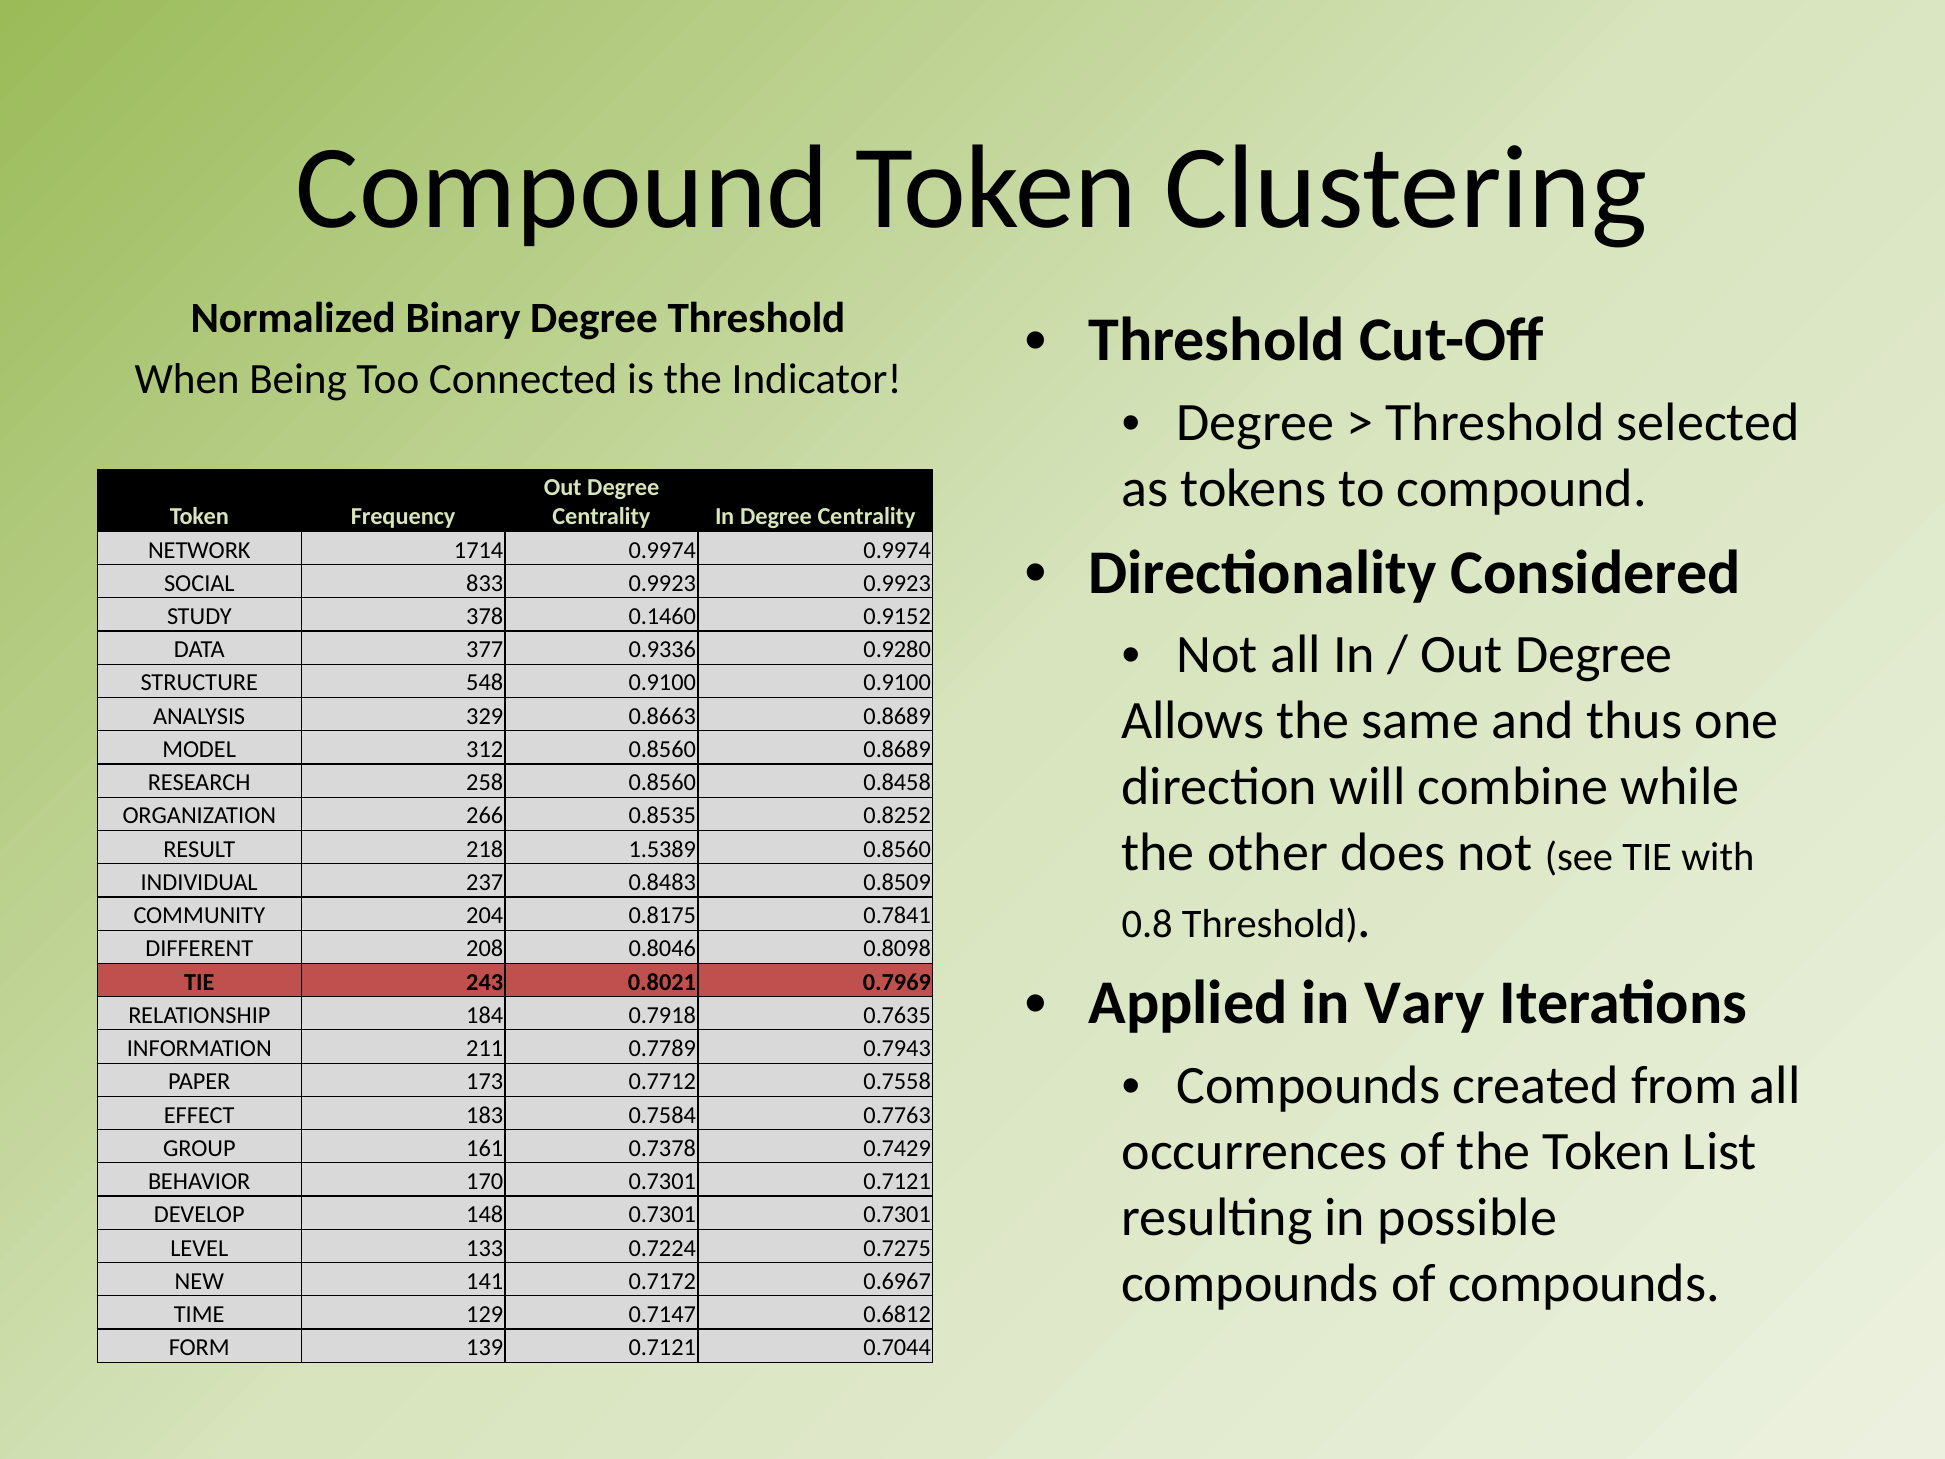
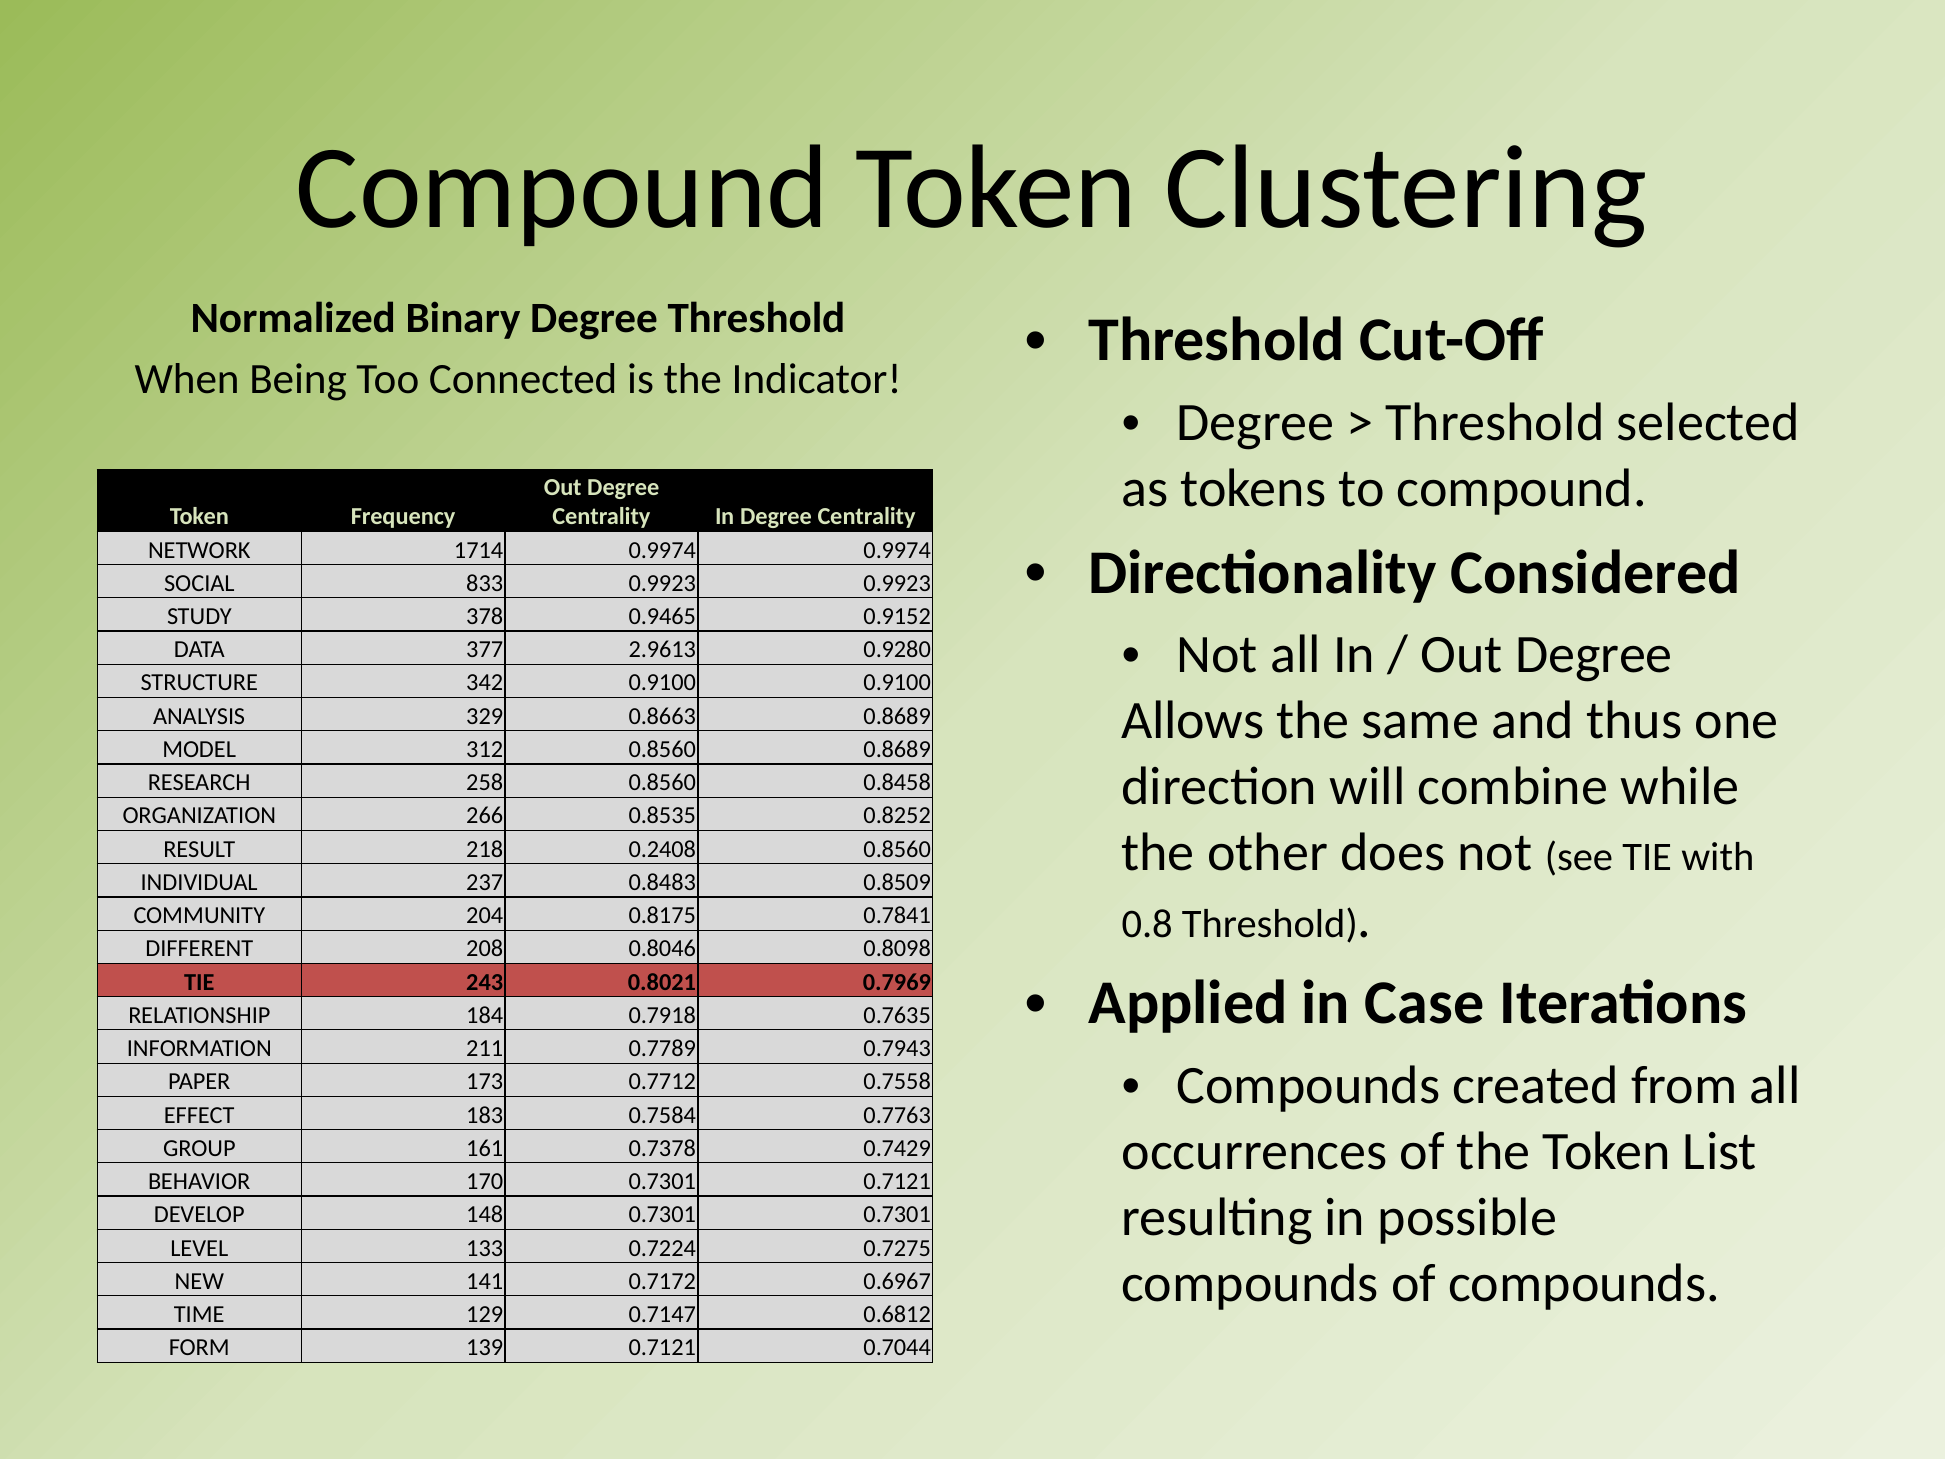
0.1460: 0.1460 -> 0.9465
0.9336: 0.9336 -> 2.9613
548: 548 -> 342
1.5389: 1.5389 -> 0.2408
Vary: Vary -> Case
